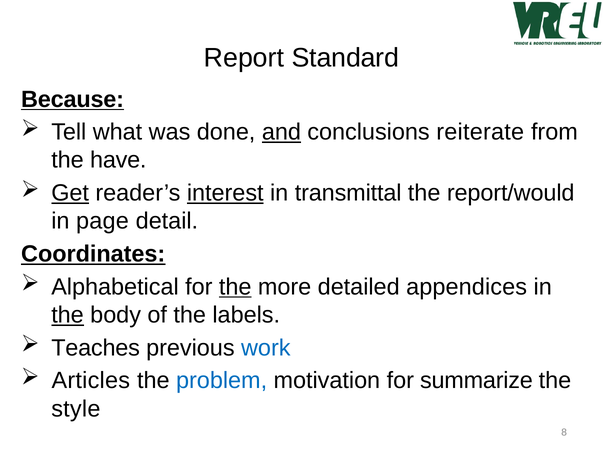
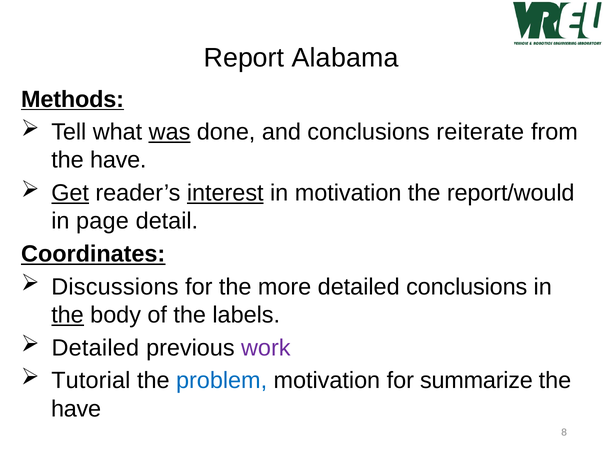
Standard: Standard -> Alabama
Because: Because -> Methods
was underline: none -> present
and underline: present -> none
in transmittal: transmittal -> motivation
Alphabetical: Alphabetical -> Discussions
the at (235, 286) underline: present -> none
detailed appendices: appendices -> conclusions
Teaches at (96, 347): Teaches -> Detailed
work colour: blue -> purple
Articles: Articles -> Tutorial
style at (76, 408): style -> have
